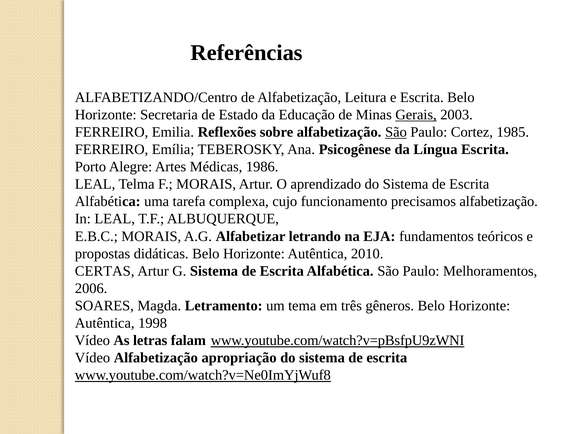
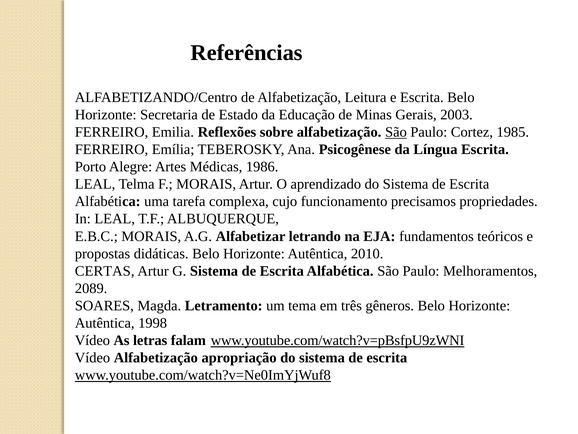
Gerais underline: present -> none
precisamos alfabetização: alfabetização -> propriedades
2006: 2006 -> 2089
